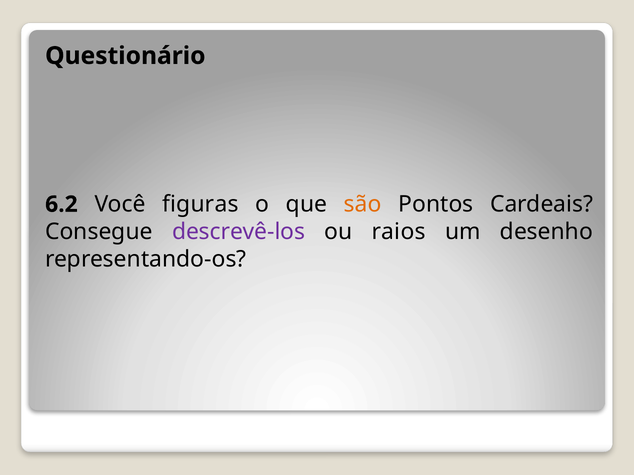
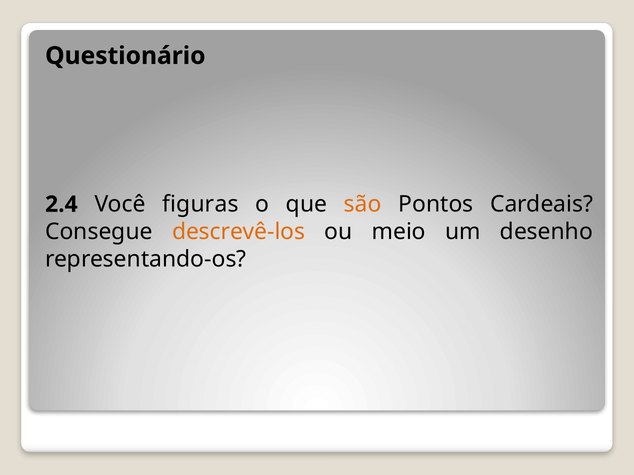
6.2: 6.2 -> 2.4
descrevê-los colour: purple -> orange
raios: raios -> meio
